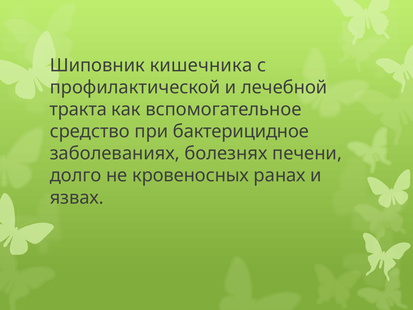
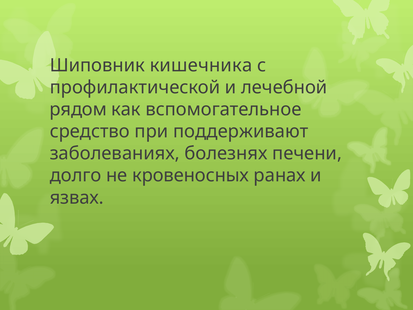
тракта: тракта -> рядом
бактерицидное: бактерицидное -> поддерживают
